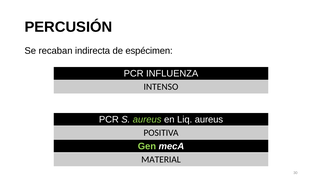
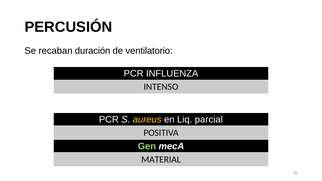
indirecta: indirecta -> duración
espécimen: espécimen -> ventilatorio
aureus at (147, 120) colour: light green -> yellow
Liq aureus: aureus -> parcial
